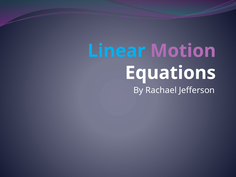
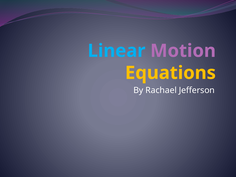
Equations colour: white -> yellow
